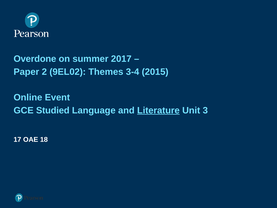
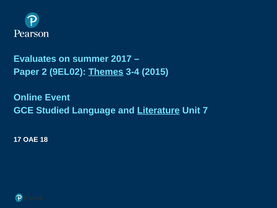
Overdone: Overdone -> Evaluates
Themes underline: none -> present
Unit 3: 3 -> 7
